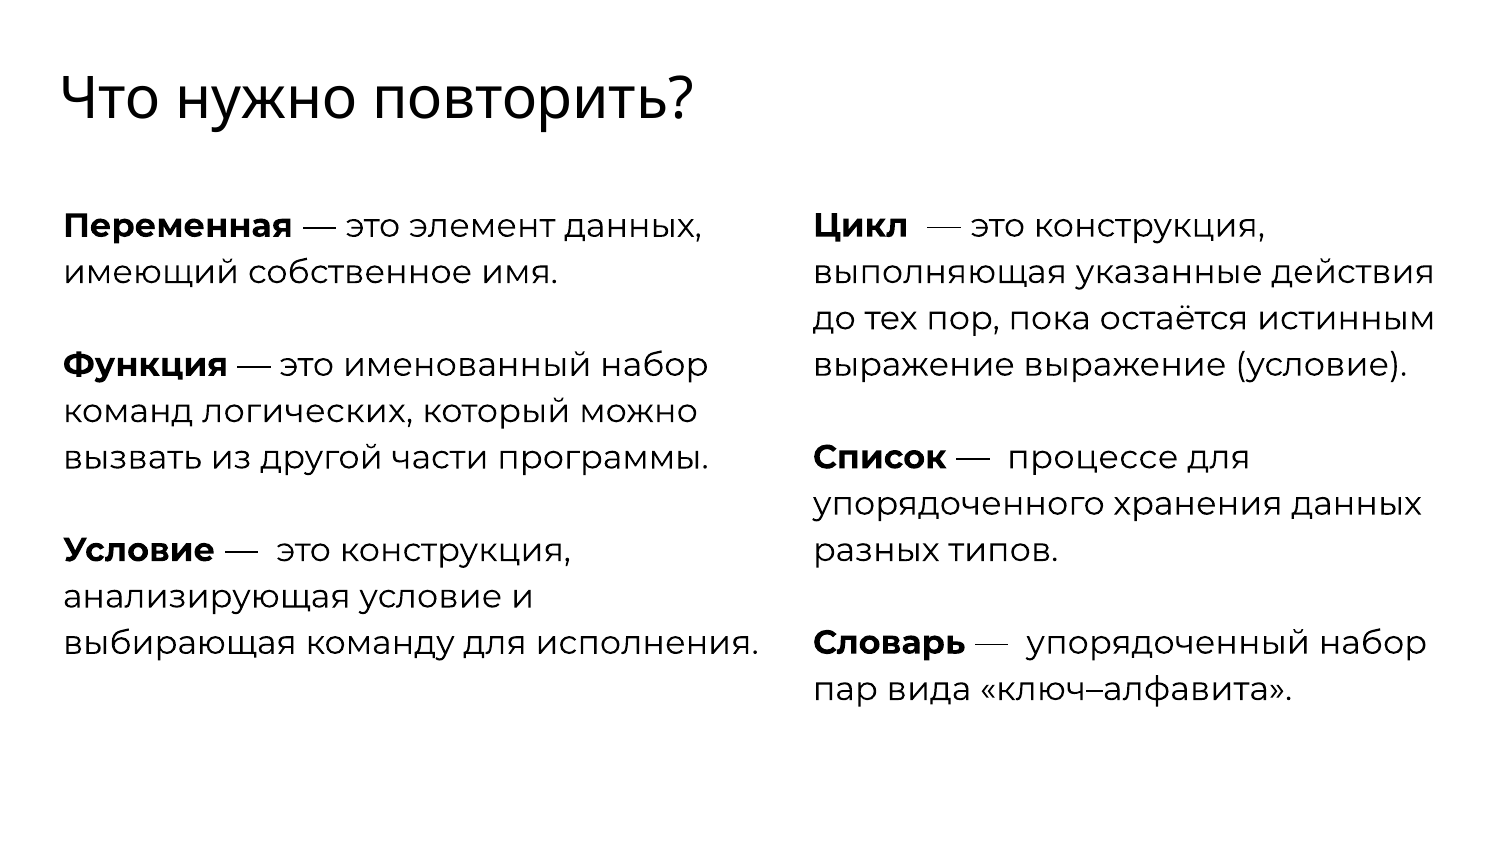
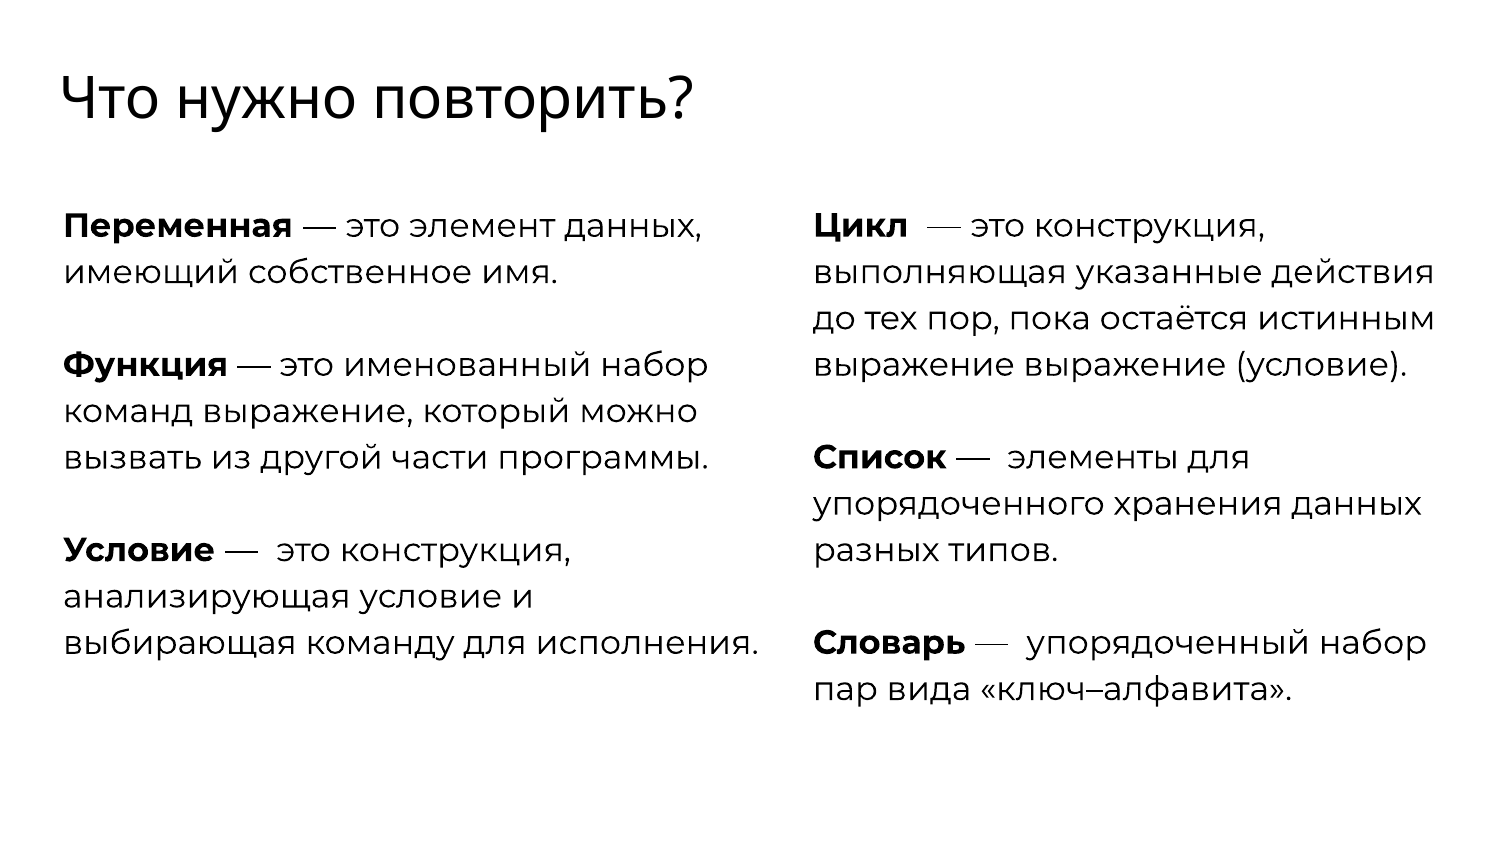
команд логических: логических -> выражение
процессе: процессе -> элементы
